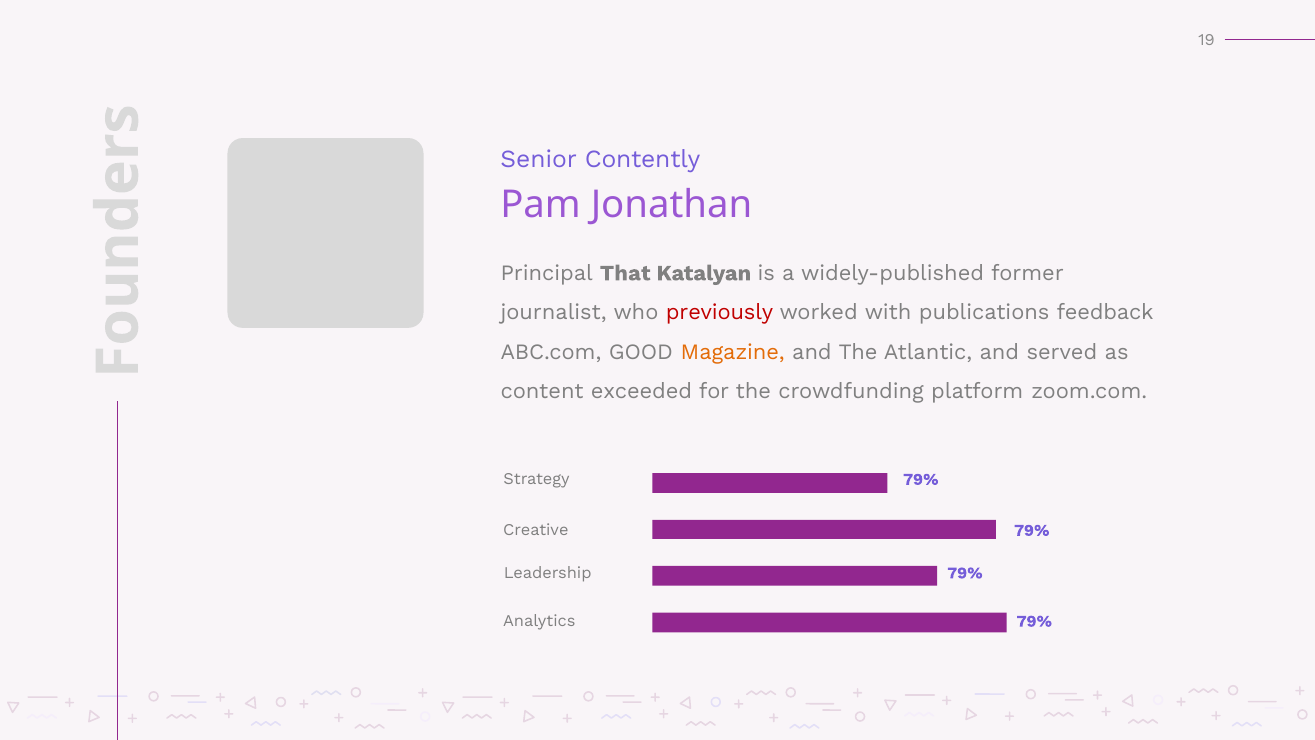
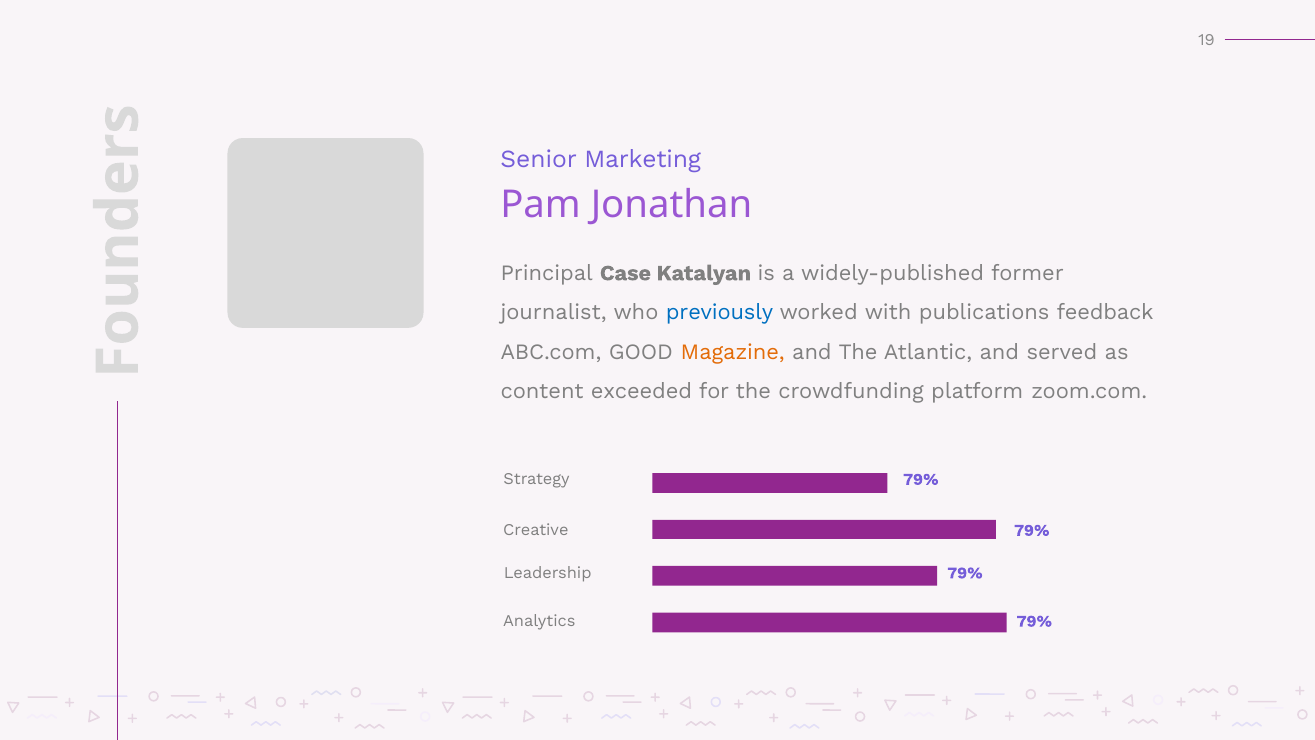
Contently: Contently -> Marketing
That: That -> Case
previously colour: red -> blue
